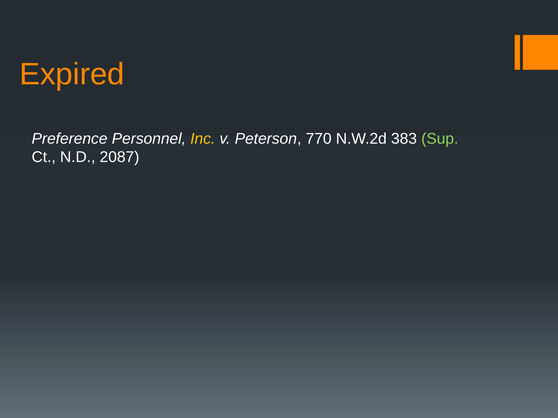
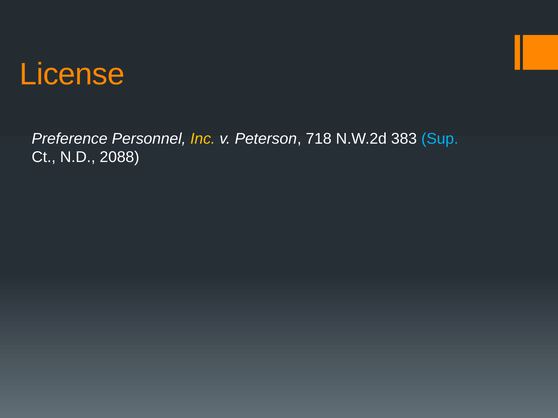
Expired: Expired -> License
770: 770 -> 718
Sup colour: light green -> light blue
2087: 2087 -> 2088
